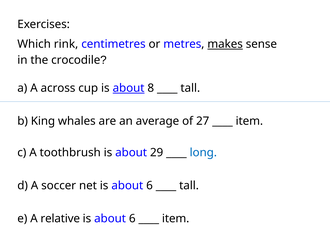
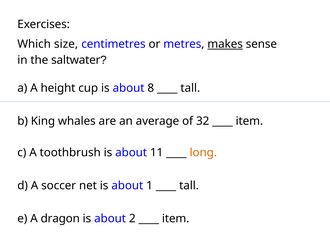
rink: rink -> size
crocodile: crocodile -> saltwater
across: across -> height
about at (129, 88) underline: present -> none
27: 27 -> 32
29: 29 -> 11
long colour: blue -> orange
net is about 6: 6 -> 1
relative: relative -> dragon
6 at (132, 219): 6 -> 2
